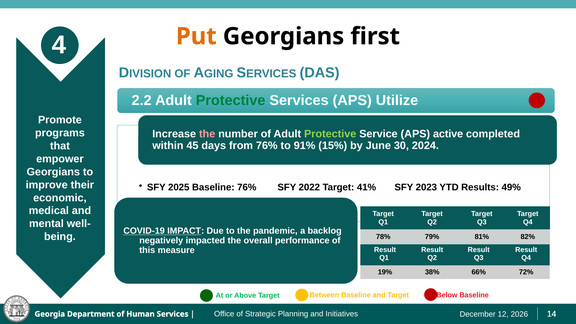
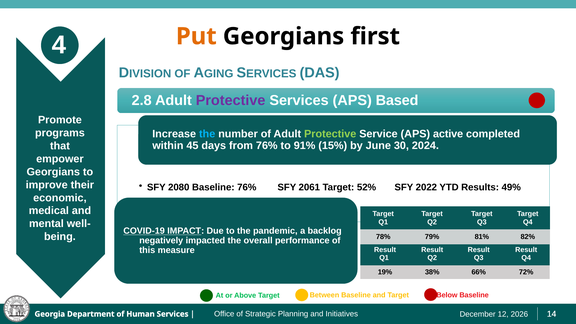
2.2: 2.2 -> 2.8
Protective at (231, 100) colour: green -> purple
Utilize: Utilize -> Based
the at (207, 134) colour: pink -> light blue
2025: 2025 -> 2080
2022: 2022 -> 2061
41%: 41% -> 52%
2023: 2023 -> 2022
